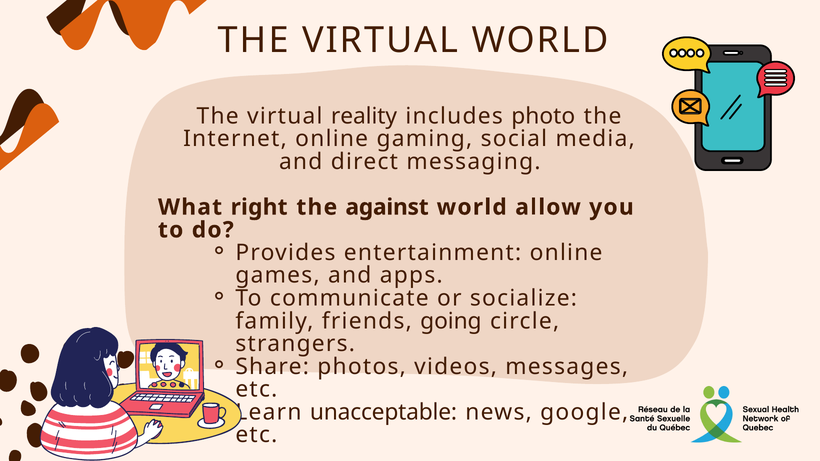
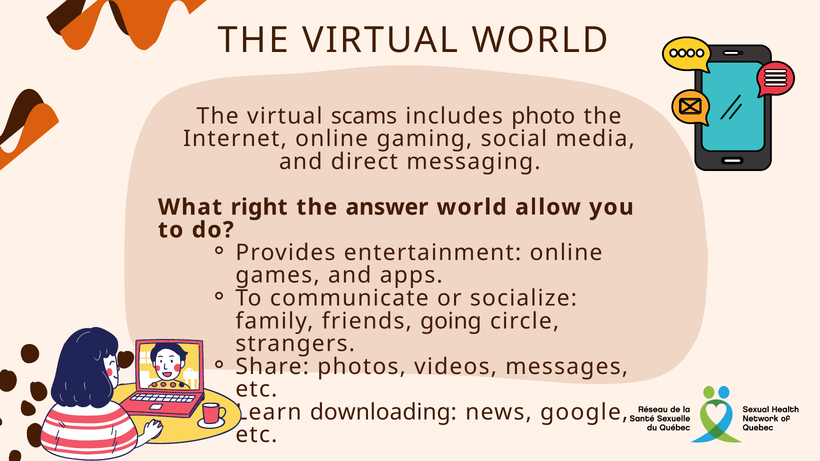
reality: reality -> scams
against: against -> answer
unacceptable: unacceptable -> downloading
